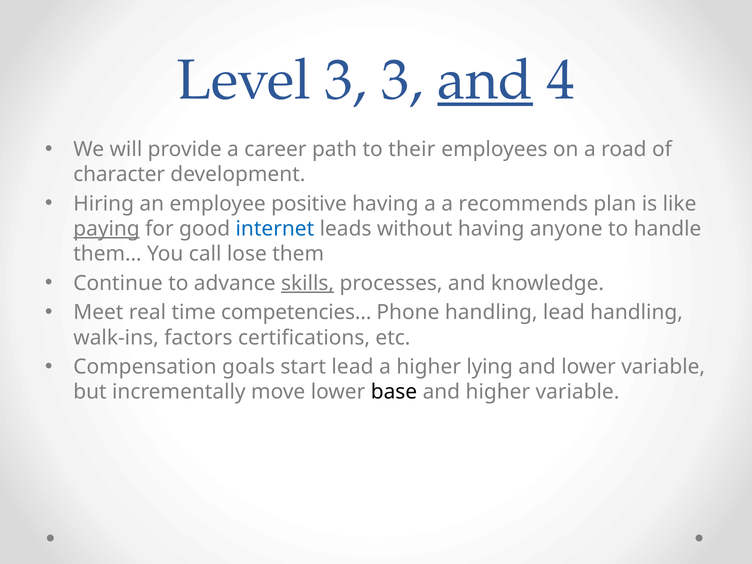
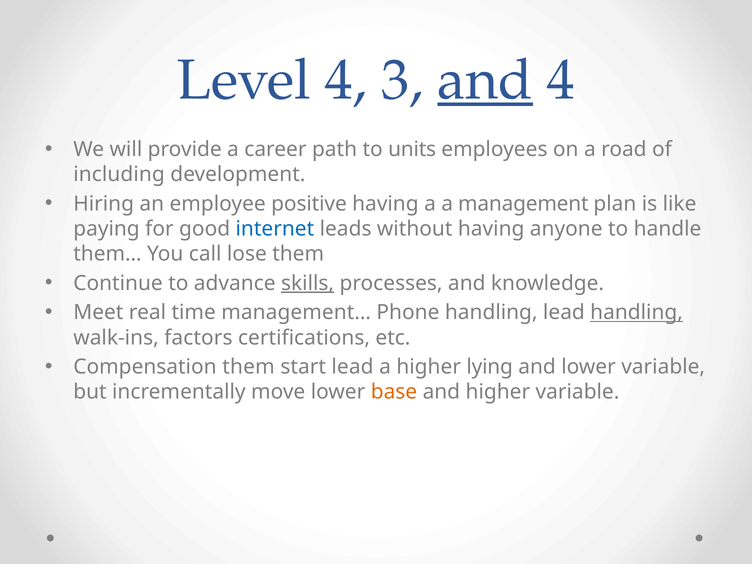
Level 3: 3 -> 4
their: their -> units
character: character -> including
recommends: recommends -> management
paying underline: present -> none
competencies…: competencies… -> management…
handling at (637, 313) underline: none -> present
Compensation goals: goals -> them
base colour: black -> orange
